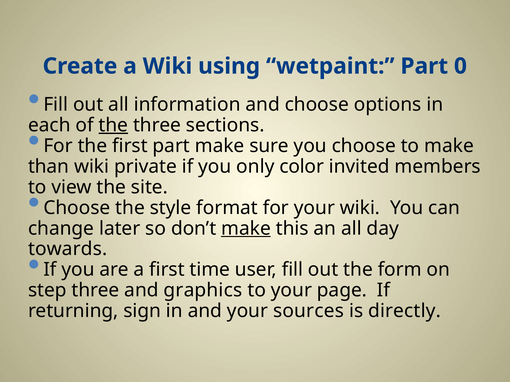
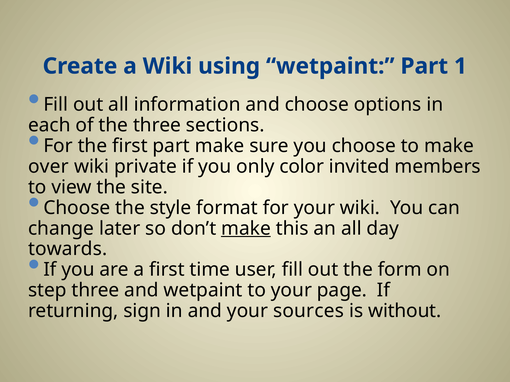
0: 0 -> 1
the at (113, 125) underline: present -> none
than: than -> over
and graphics: graphics -> wetpaint
directly: directly -> without
